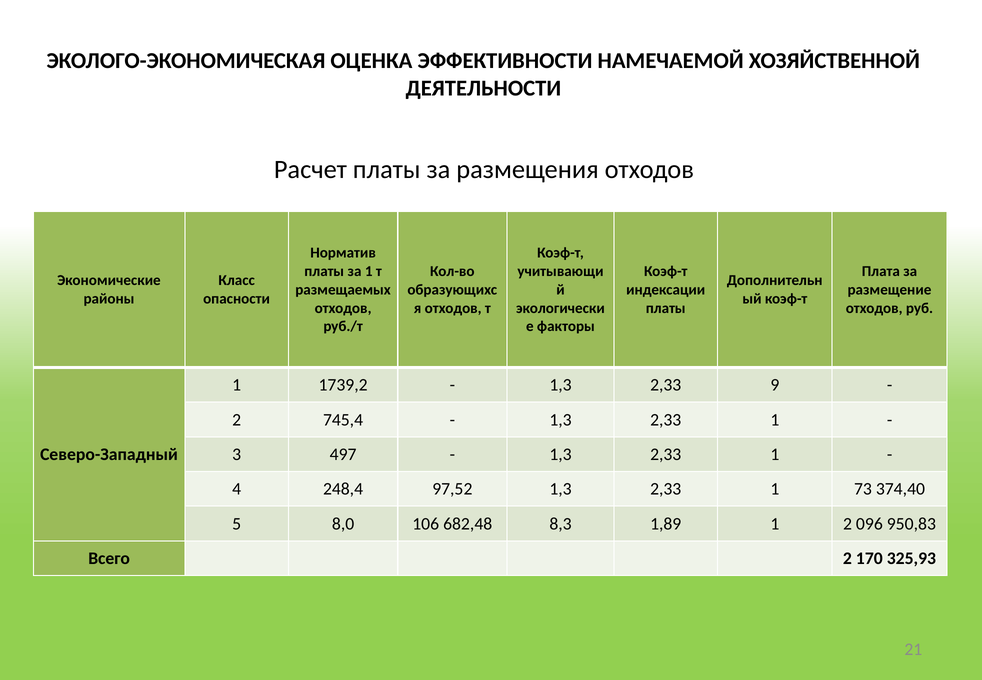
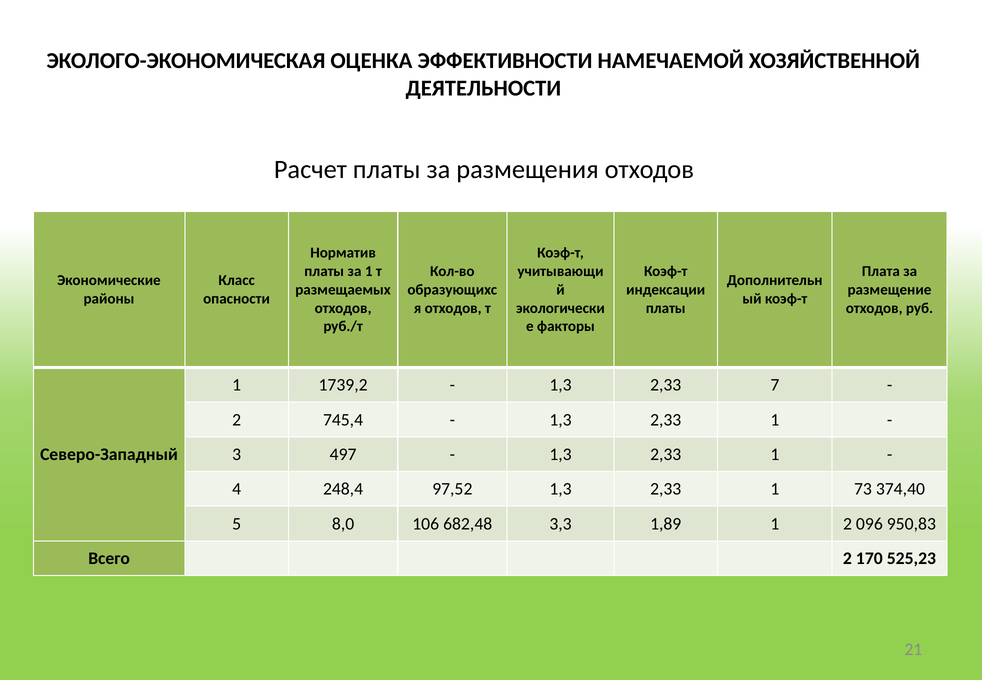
9: 9 -> 7
8,3: 8,3 -> 3,3
325,93: 325,93 -> 525,23
